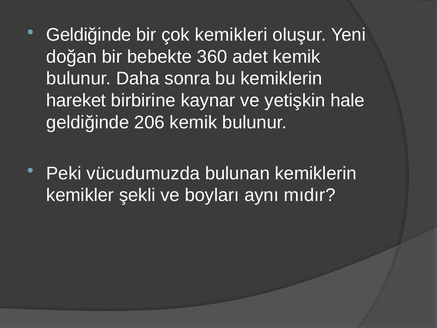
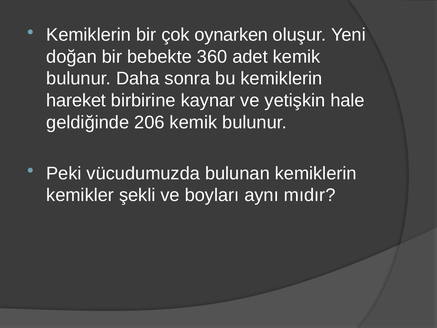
Geldiğinde at (89, 35): Geldiğinde -> Kemiklerin
kemikleri: kemikleri -> oynarken
